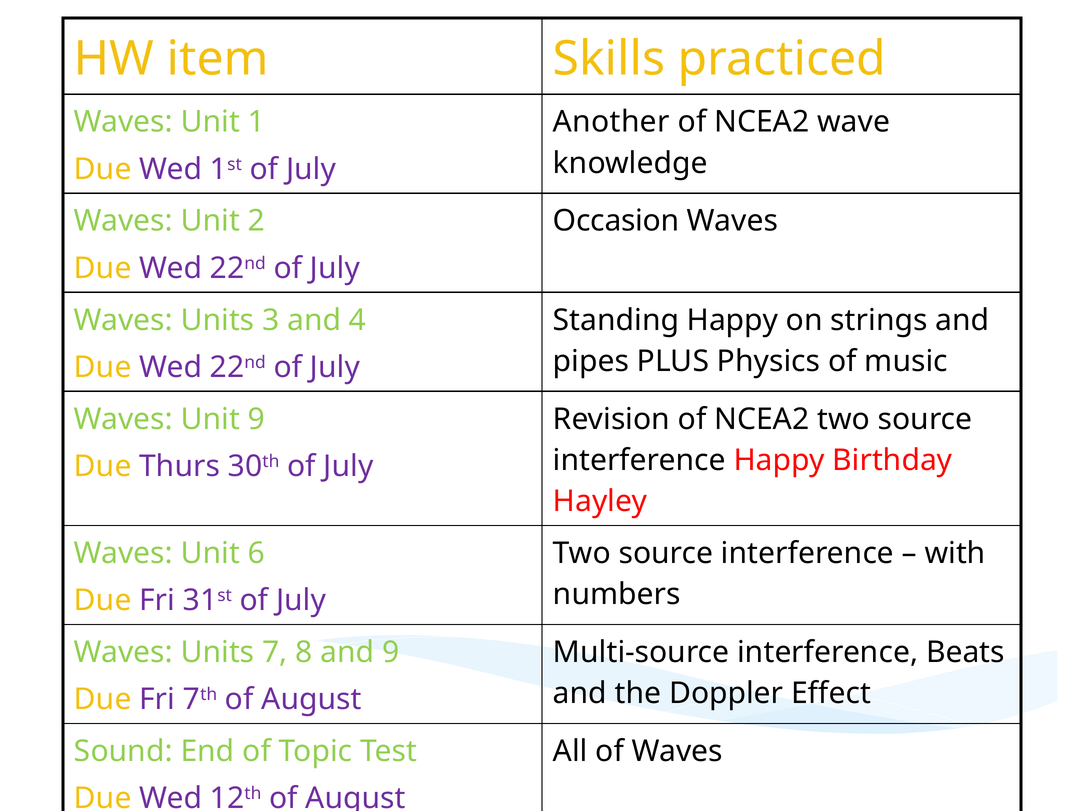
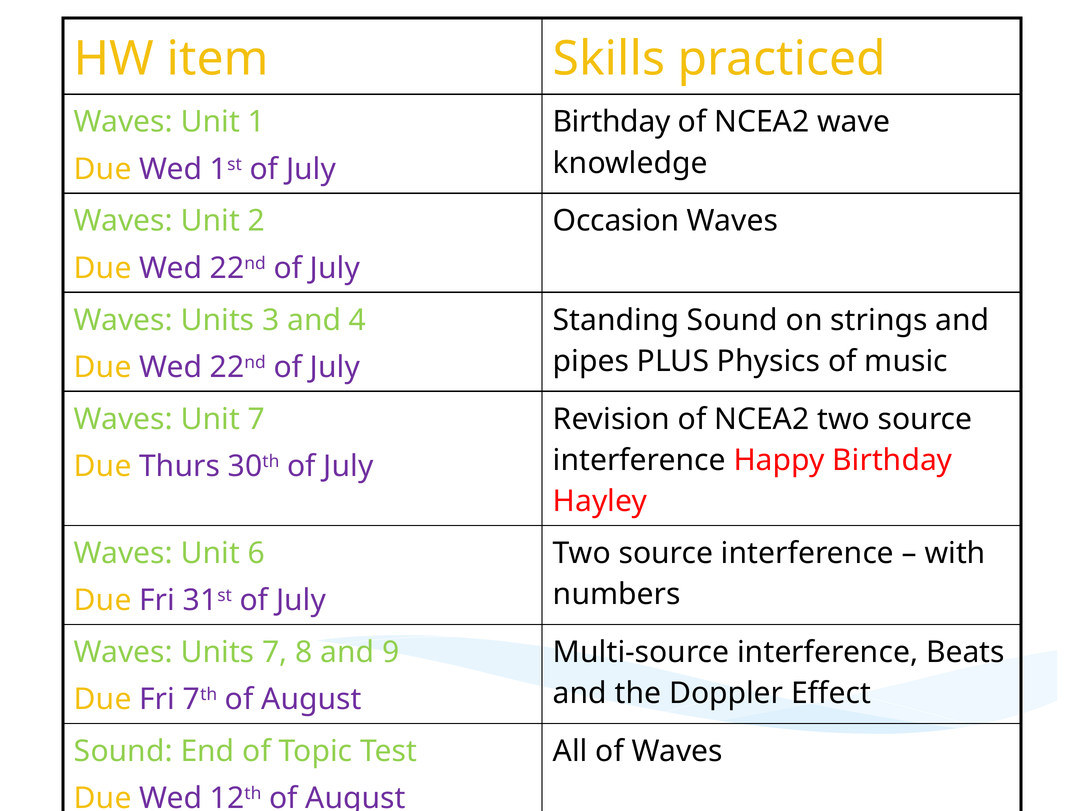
Another at (611, 122): Another -> Birthday
Standing Happy: Happy -> Sound
Unit 9: 9 -> 7
